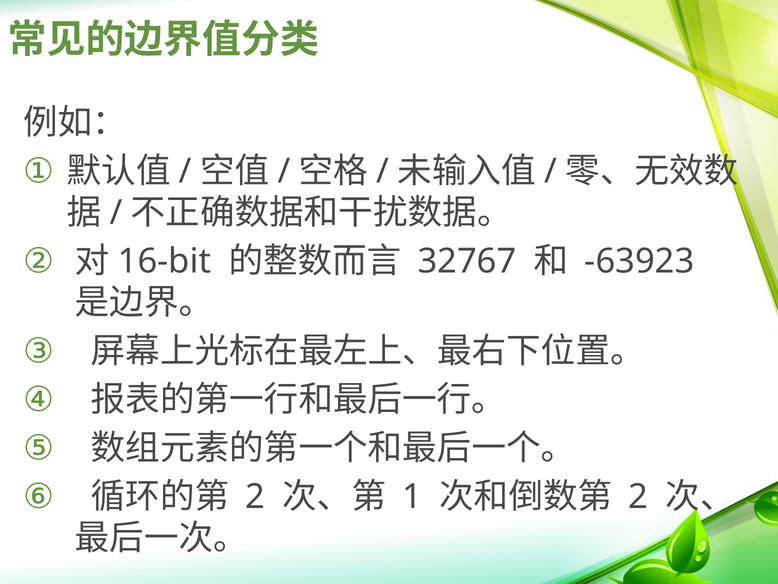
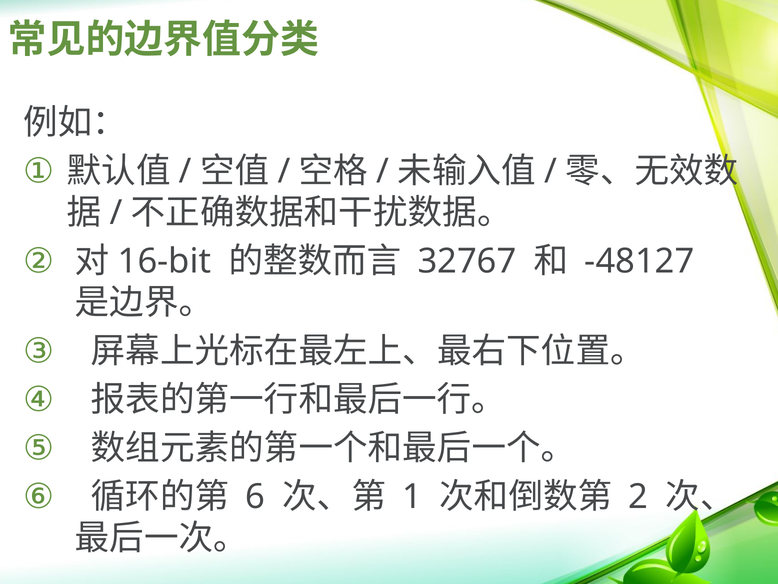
-63923: -63923 -> -48127
2 at (255, 496): 2 -> 6
